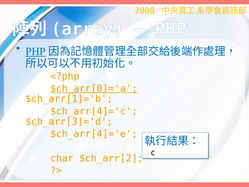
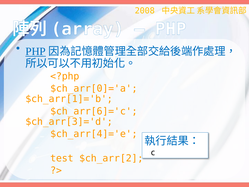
$ch_arr[0]='a underline: present -> none
$ch_arr[4]='c: $ch_arr[4]='c -> $ch_arr[6]='c
char: char -> test
